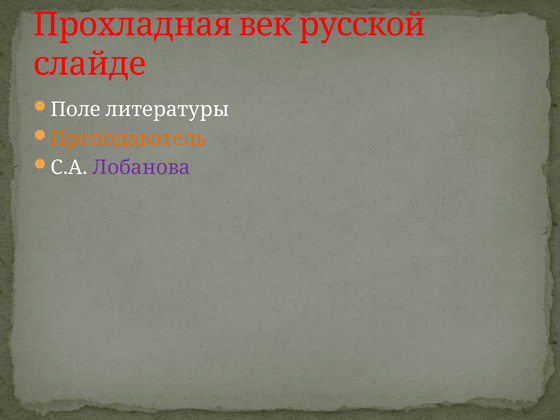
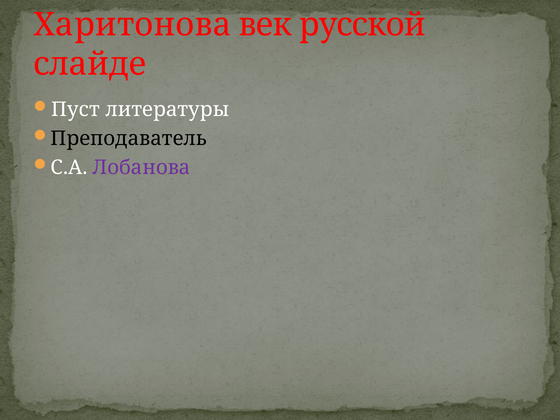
Прохладная: Прохладная -> Харитонова
Поле: Поле -> Пуст
Преподаватель colour: orange -> black
